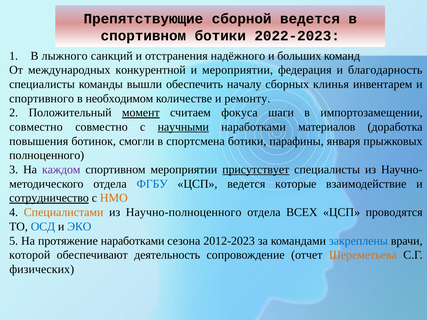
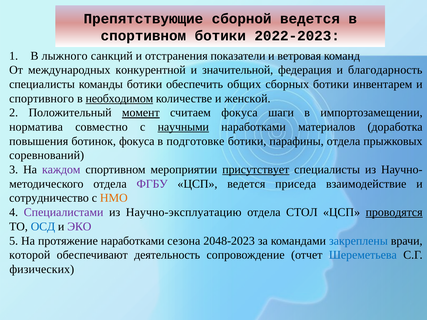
надёжного: надёжного -> показатели
больших: больших -> ветровая
и мероприятии: мероприятии -> значительной
команды вышли: вышли -> ботики
началу: началу -> общих
сборных клинья: клинья -> ботики
необходимом underline: none -> present
ремонту: ремонту -> женской
совместно at (36, 127): совместно -> норматива
ботинок смогли: смогли -> фокуса
спортсмена: спортсмена -> подготовке
парафины января: января -> отдела
полноценного: полноценного -> соревнований
ФГБУ colour: blue -> purple
которые: которые -> приседа
сотрудничество underline: present -> none
Специалистами colour: orange -> purple
Научно-полноценного: Научно-полноценного -> Научно-эксплуатацию
ВСЕХ: ВСЕХ -> СТОЛ
проводятся underline: none -> present
ЭКО colour: blue -> purple
2012-2023: 2012-2023 -> 2048-2023
Шереметьева colour: orange -> blue
